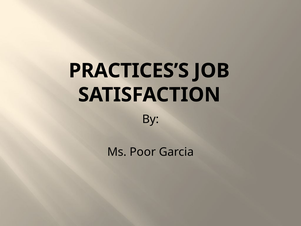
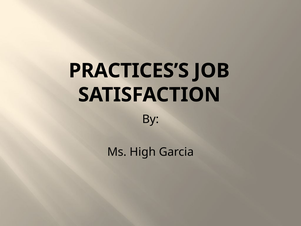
Poor: Poor -> High
